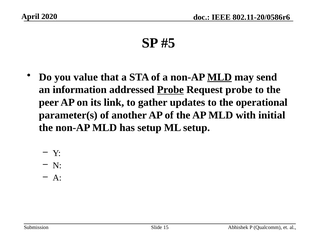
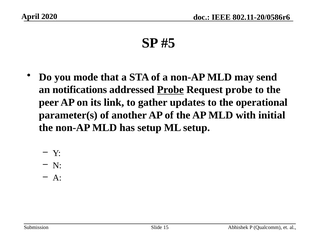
value: value -> mode
MLD at (220, 77) underline: present -> none
information: information -> notifications
